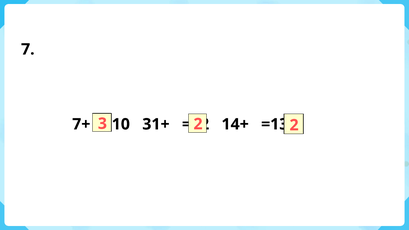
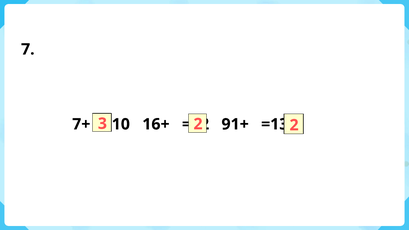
31+: 31+ -> 16+
14+: 14+ -> 91+
